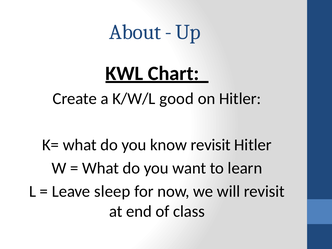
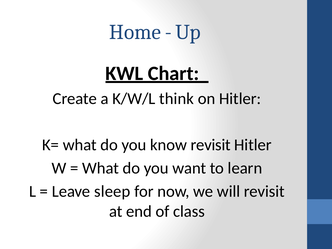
About: About -> Home
good: good -> think
